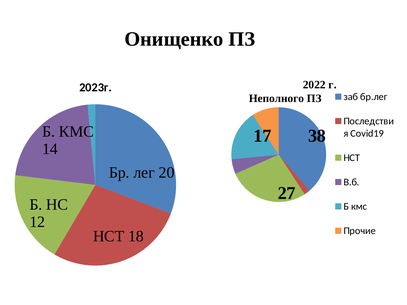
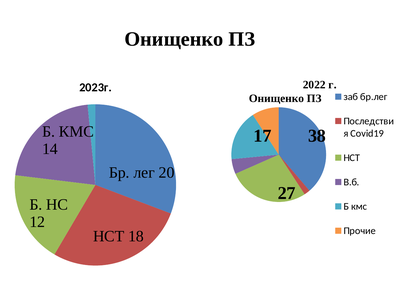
Неполного at (276, 99): Неполного -> Онищенко
